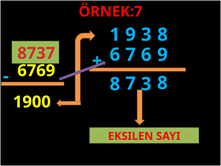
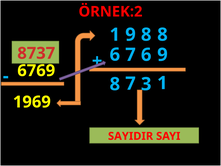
ÖRNEK:7: ÖRNEK:7 -> ÖRNEK:2
1 9 3: 3 -> 8
8 at (162, 83): 8 -> 1
1900: 1900 -> 1969
EKSILEN: EKSILEN -> SAYIDIR
